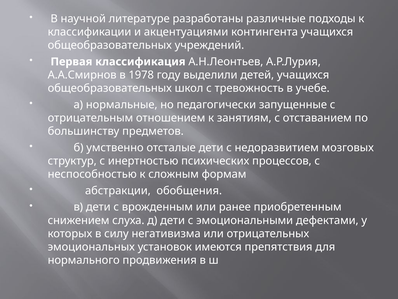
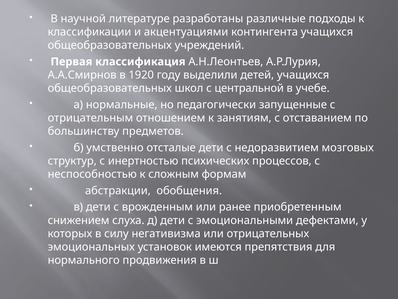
1978: 1978 -> 1920
тревожность: тревожность -> центральной
